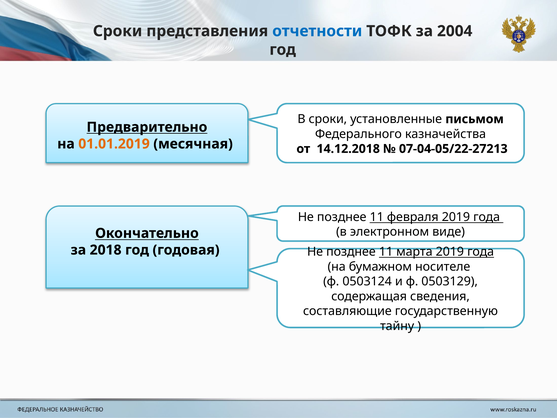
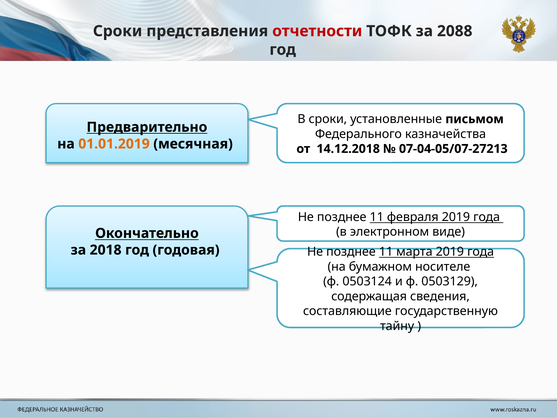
отчетности colour: blue -> red
2004: 2004 -> 2088
07-04-05/22-27213: 07-04-05/22-27213 -> 07-04-05/07-27213
